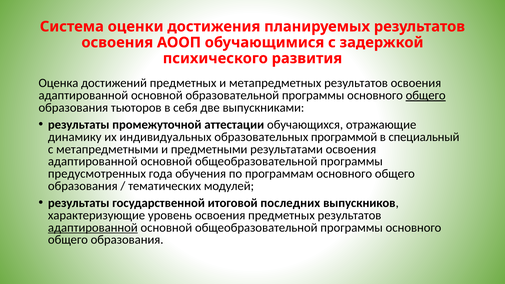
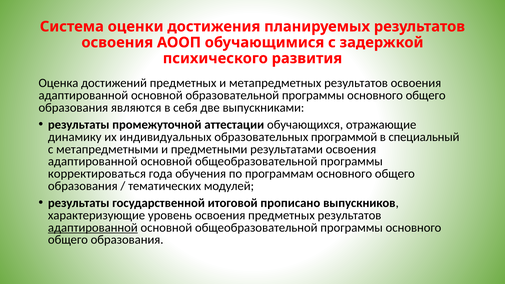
общего at (426, 95) underline: present -> none
тьюторов: тьюторов -> являются
предусмотренных: предусмотренных -> корректироваться
последних: последних -> прописано
